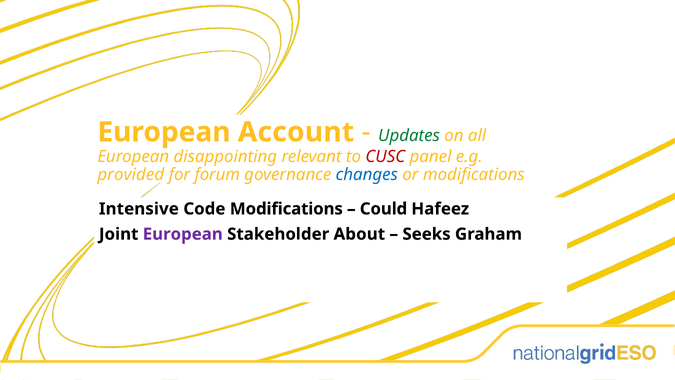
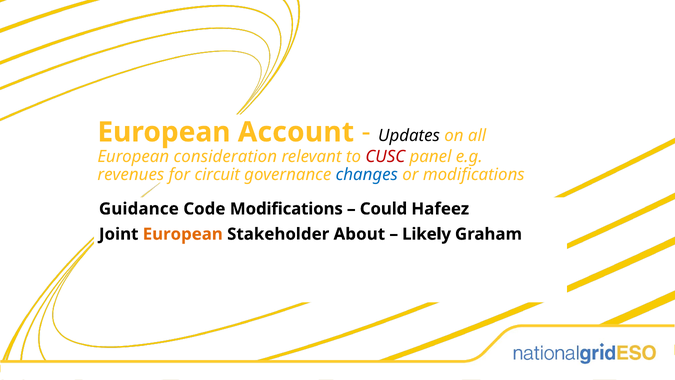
Updates colour: green -> black
disappointing: disappointing -> consideration
provided: provided -> revenues
forum: forum -> circuit
Intensive: Intensive -> Guidance
European at (183, 234) colour: purple -> orange
Seeks: Seeks -> Likely
